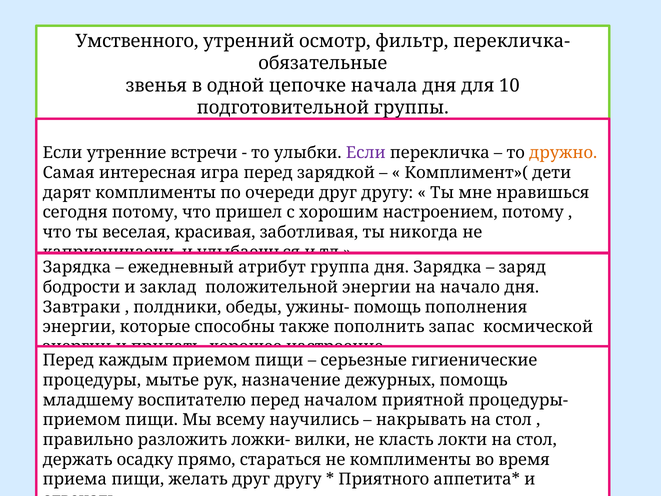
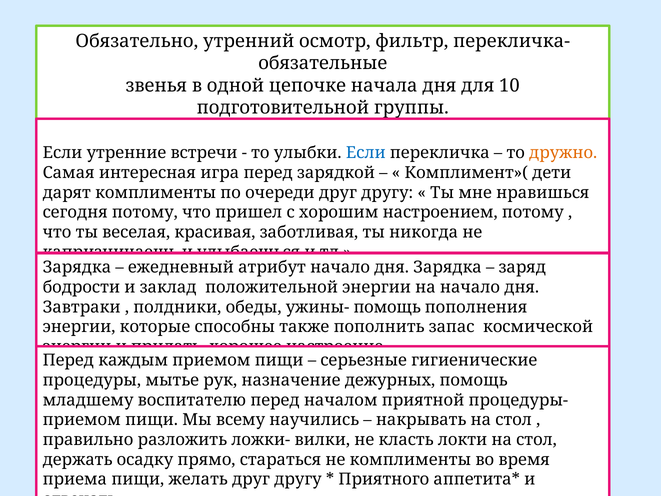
Умственного at (137, 41): Умственного -> Обязательно
Если at (366, 153) colour: purple -> blue
атрибут группа: группа -> начало
